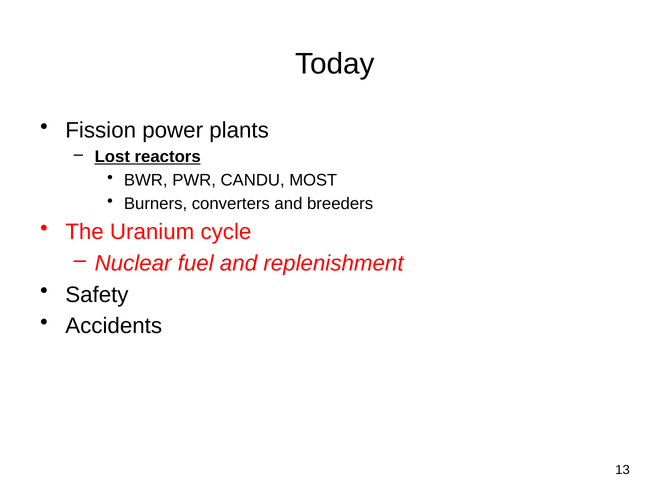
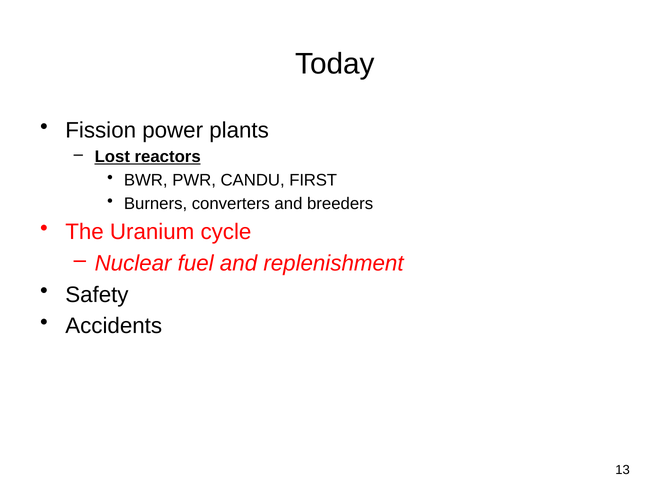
MOST: MOST -> FIRST
